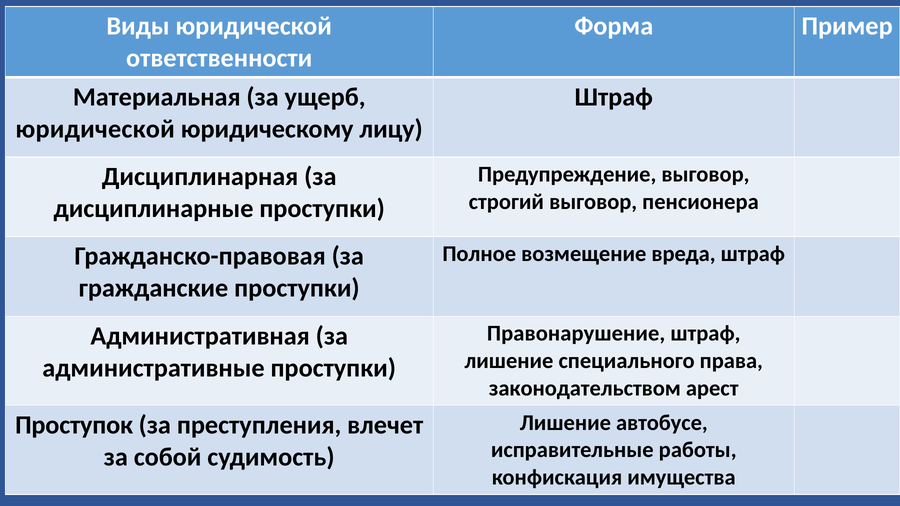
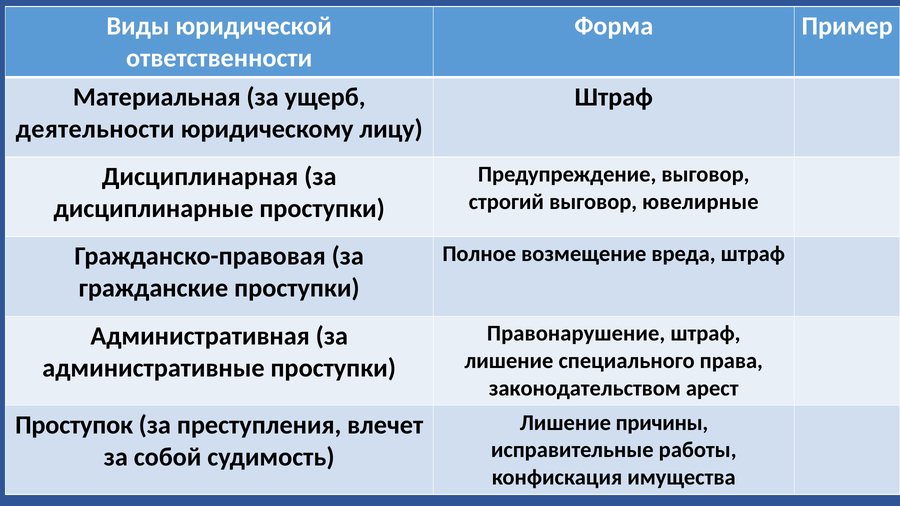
юридической at (95, 129): юридической -> деятельности
пенсионера: пенсионера -> ювелирные
автобусе: автобусе -> причины
